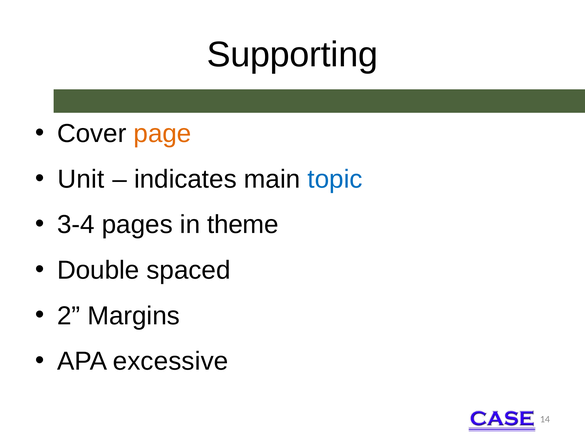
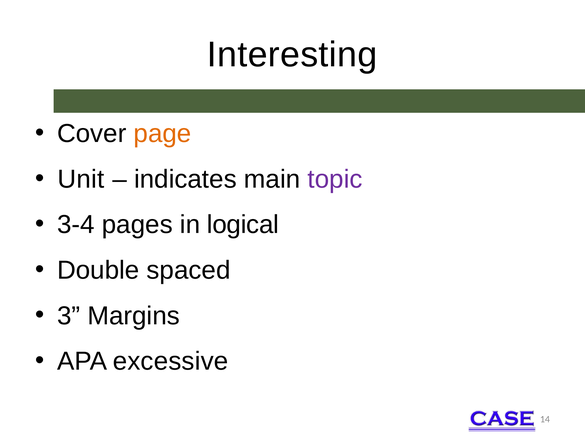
Supporting: Supporting -> Interesting
topic colour: blue -> purple
theme: theme -> logical
2: 2 -> 3
